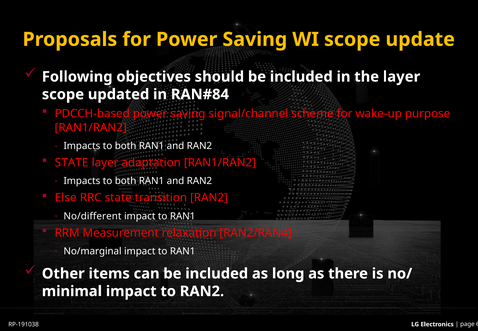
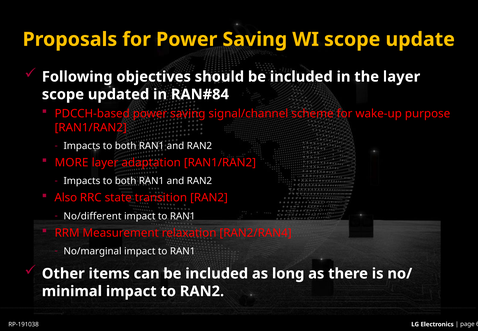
STATE at (72, 163): STATE -> MORE
Else: Else -> Also
